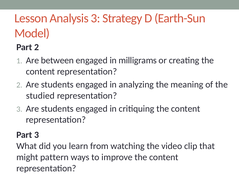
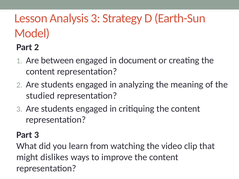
milligrams: milligrams -> document
pattern: pattern -> dislikes
